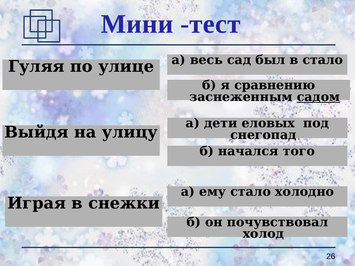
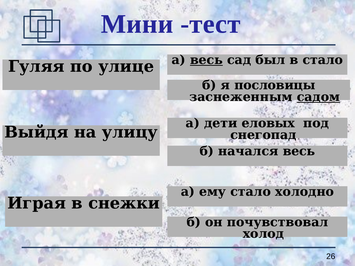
весь at (206, 60) underline: none -> present
сравнению: сравнению -> пословицы
начался того: того -> весь
